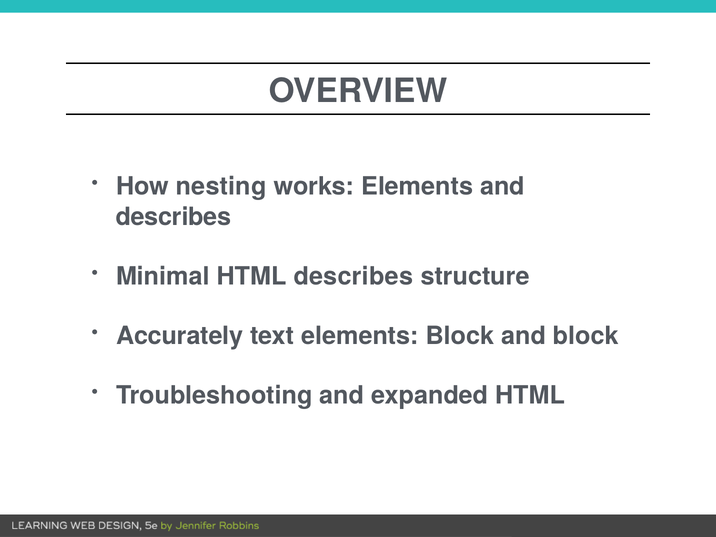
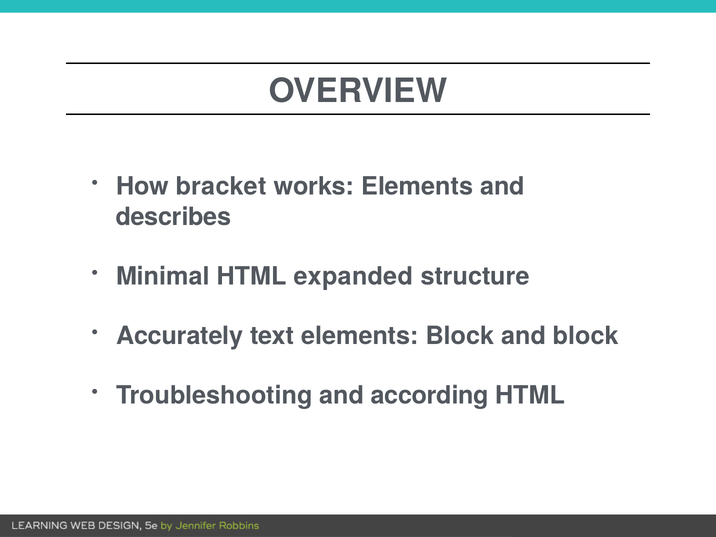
nesting: nesting -> bracket
HTML describes: describes -> expanded
expanded: expanded -> according
